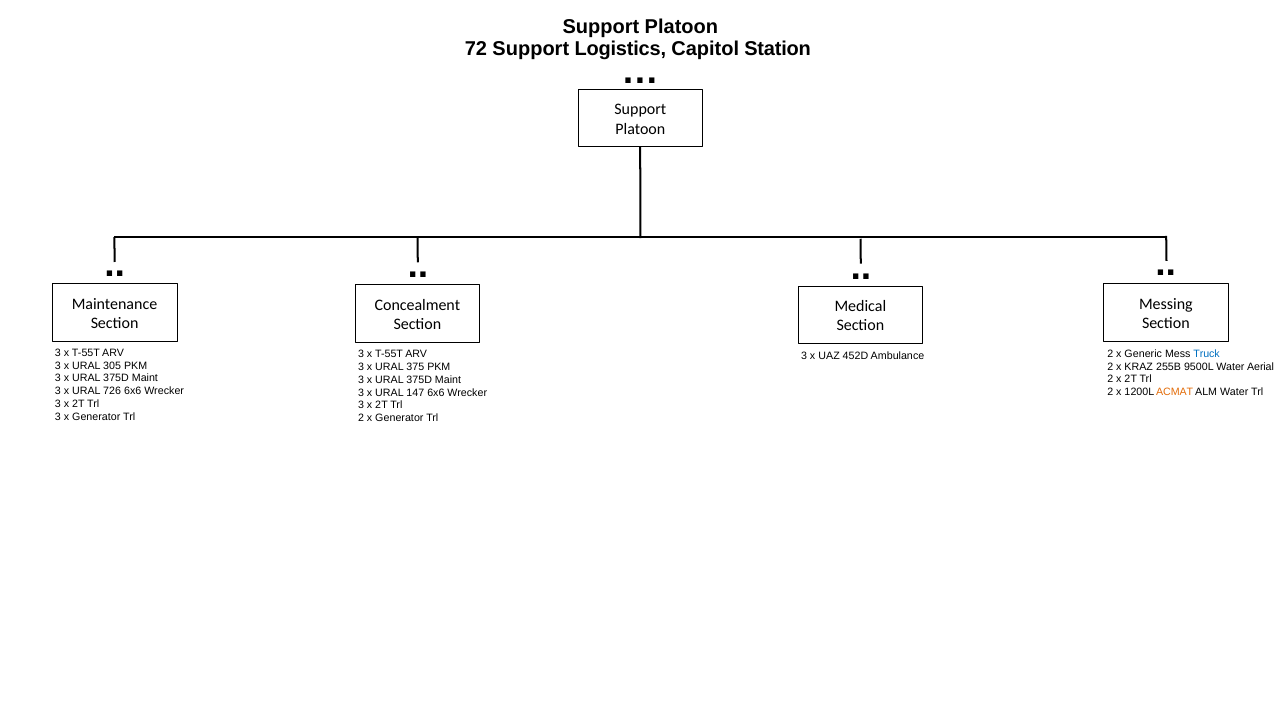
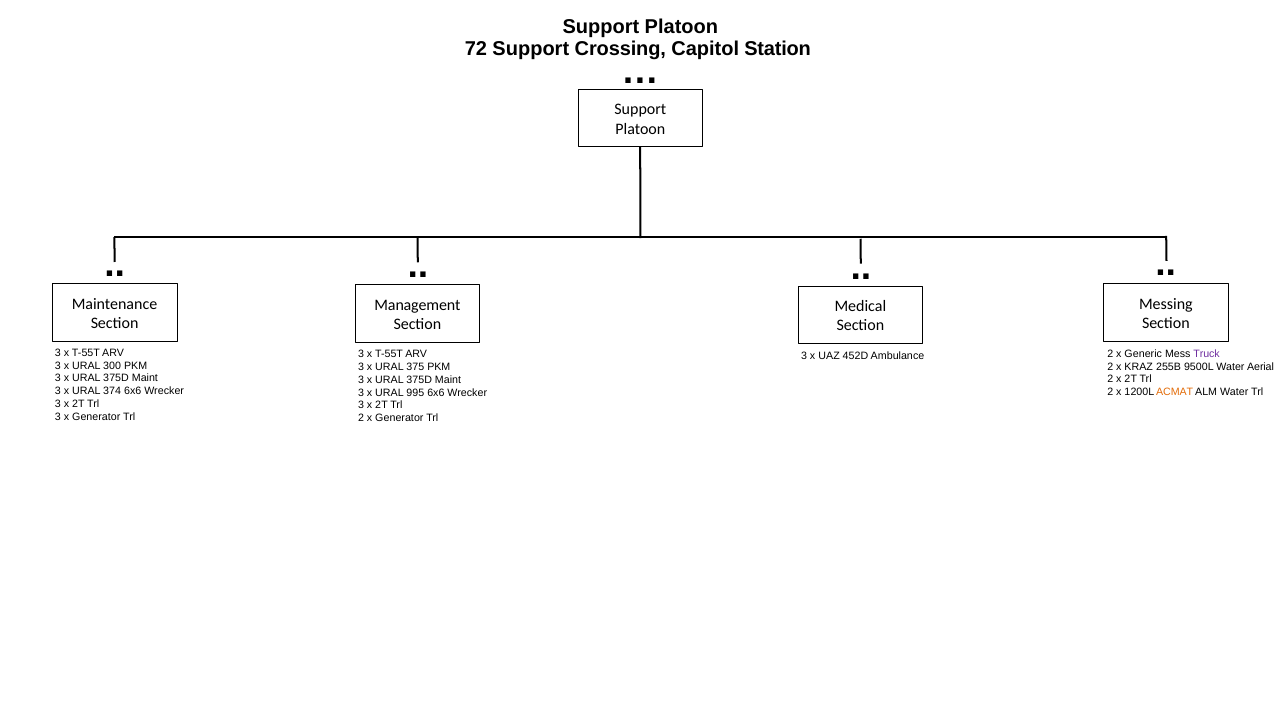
Logistics: Logistics -> Crossing
Concealment: Concealment -> Management
Truck colour: blue -> purple
305: 305 -> 300
726: 726 -> 374
147: 147 -> 995
